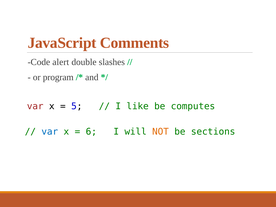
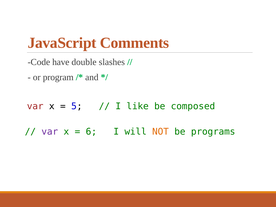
alert: alert -> have
computes: computes -> composed
var at (50, 132) colour: blue -> purple
sections: sections -> programs
